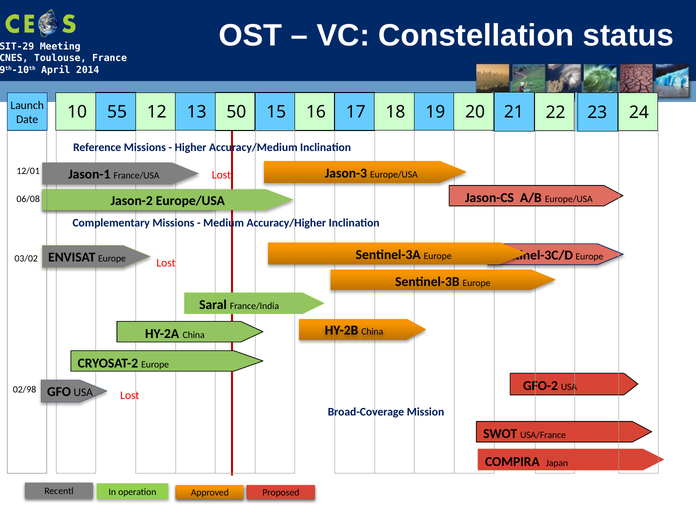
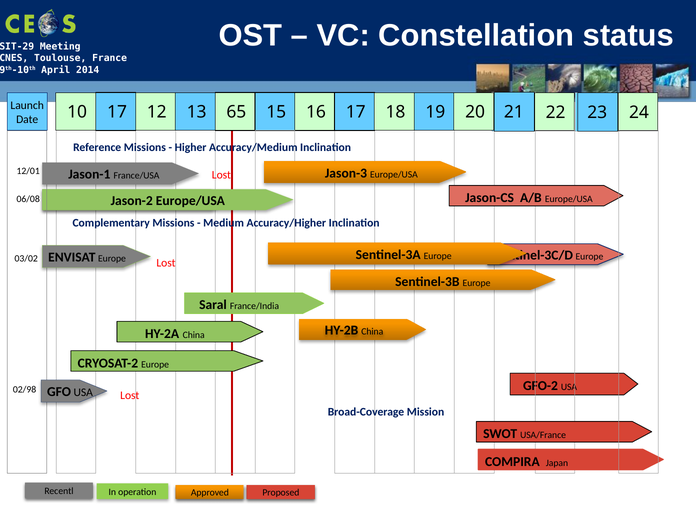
10 55: 55 -> 17
50: 50 -> 65
